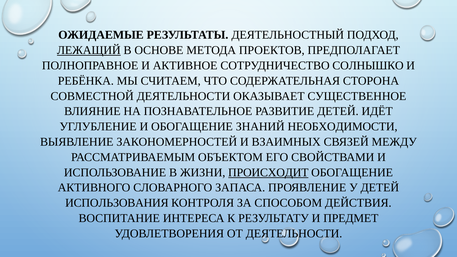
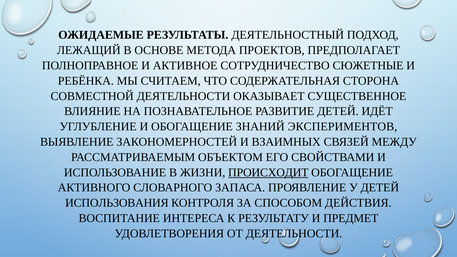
ЛЕЖАЩИЙ underline: present -> none
СОЛНЫШКО: СОЛНЫШКО -> СЮЖЕТНЫЕ
НЕОБХОДИМОСТИ: НЕОБХОДИМОСТИ -> ЭКСПЕРИМЕНТОВ
